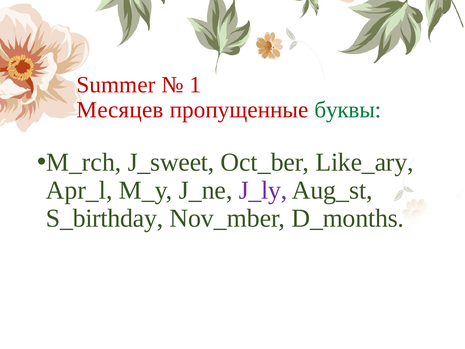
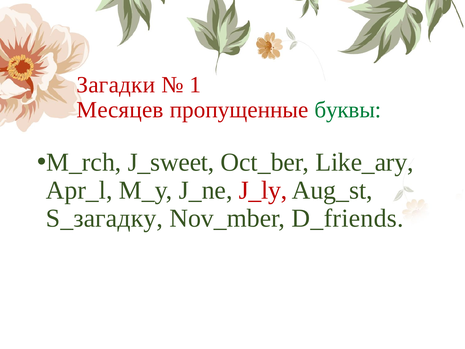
Summer: Summer -> Загадки
J_ly colour: purple -> red
S_birthday: S_birthday -> S_загадкy
D_months: D_months -> D_friends
